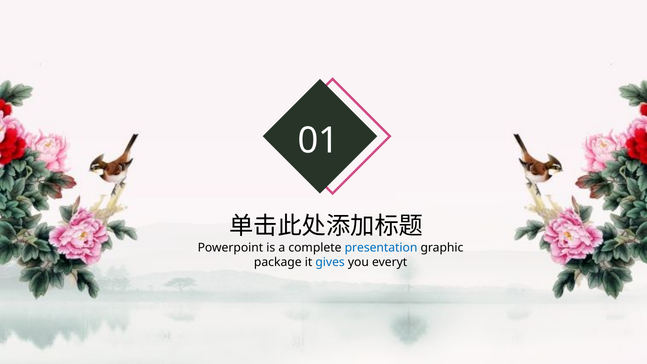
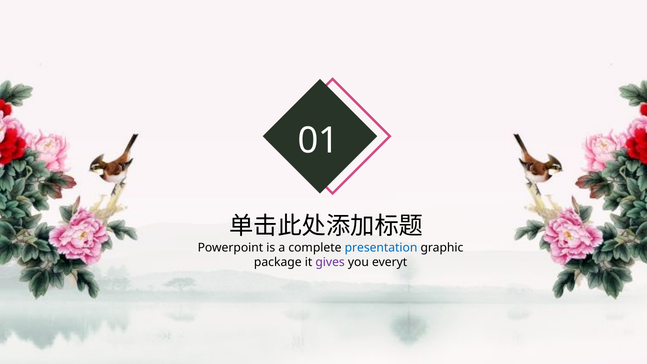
gives colour: blue -> purple
